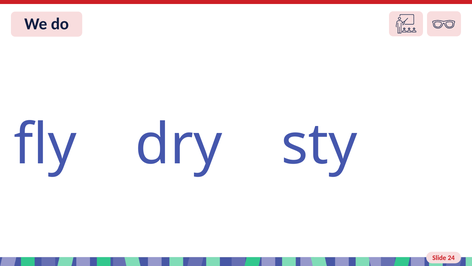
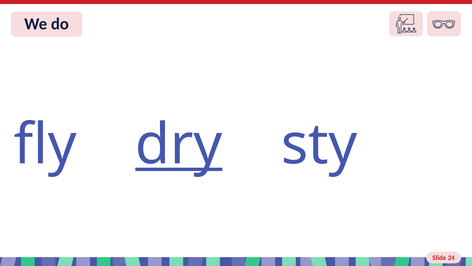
dry underline: none -> present
